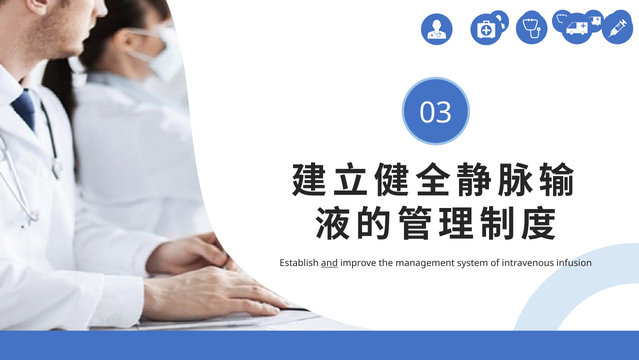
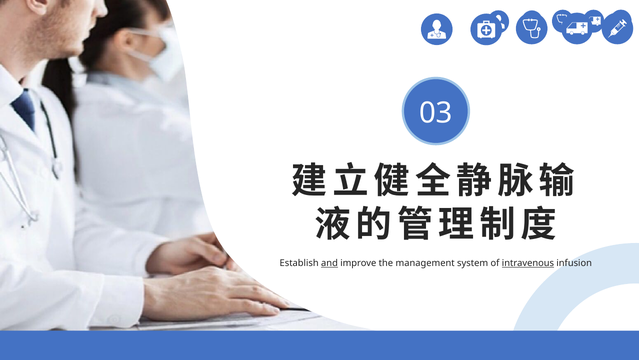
intravenous underline: none -> present
